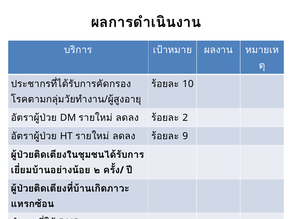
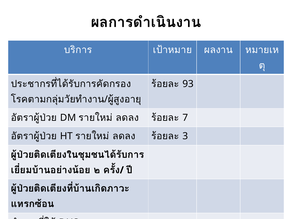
10: 10 -> 93
2: 2 -> 7
9: 9 -> 3
